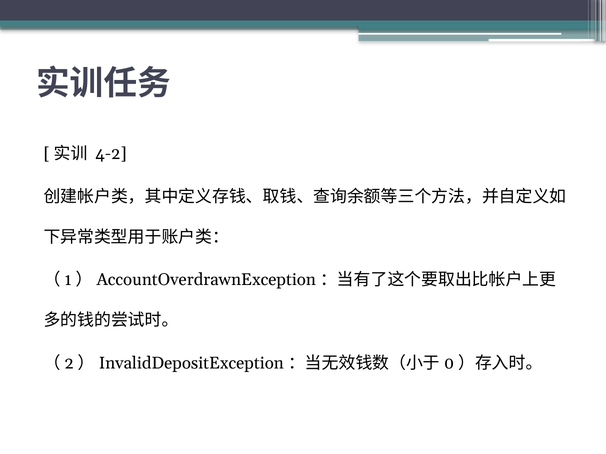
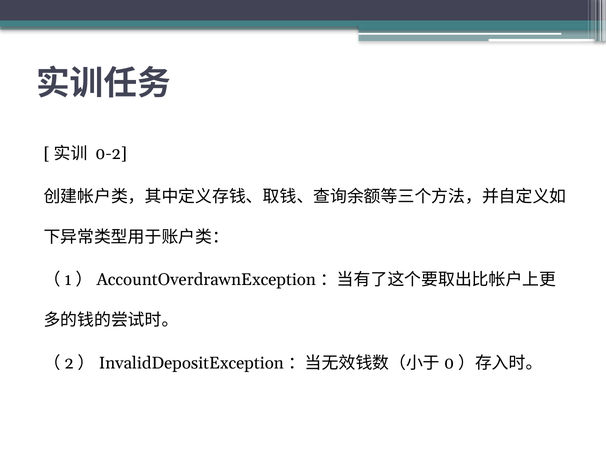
4-2: 4-2 -> 0-2
